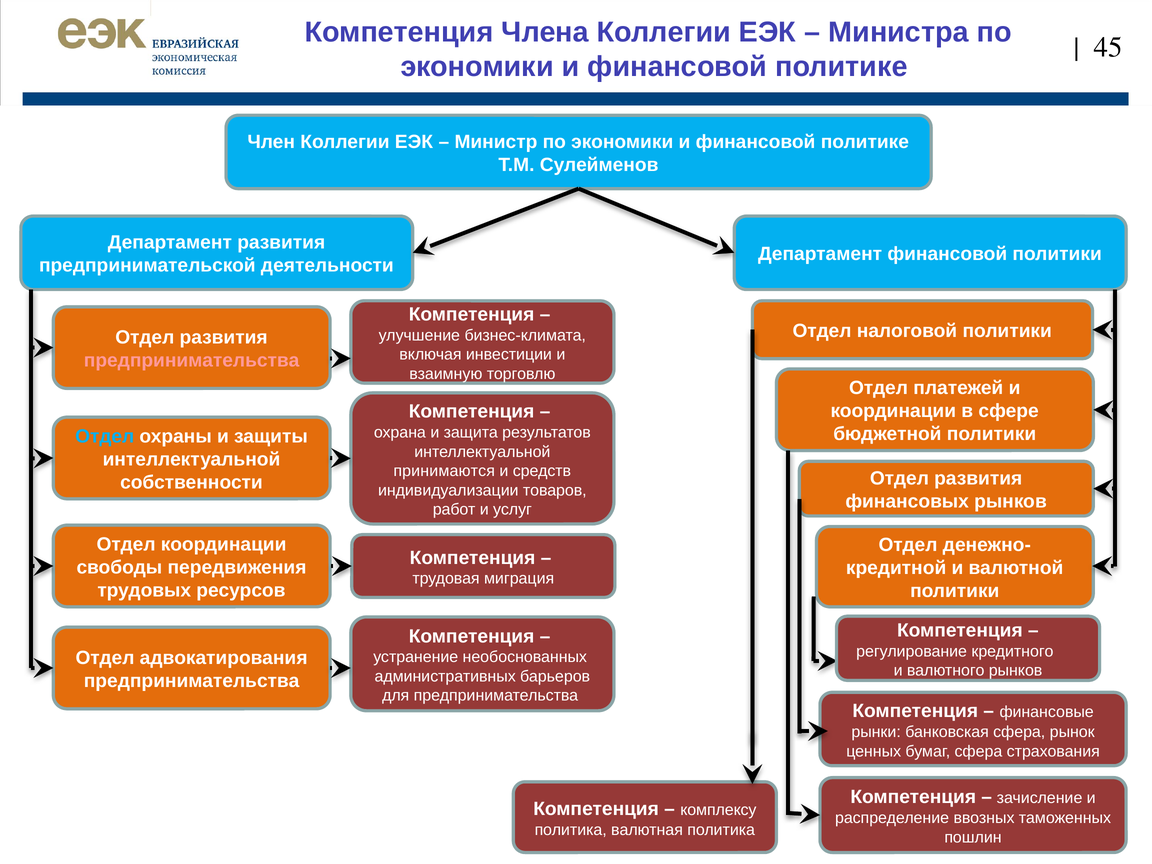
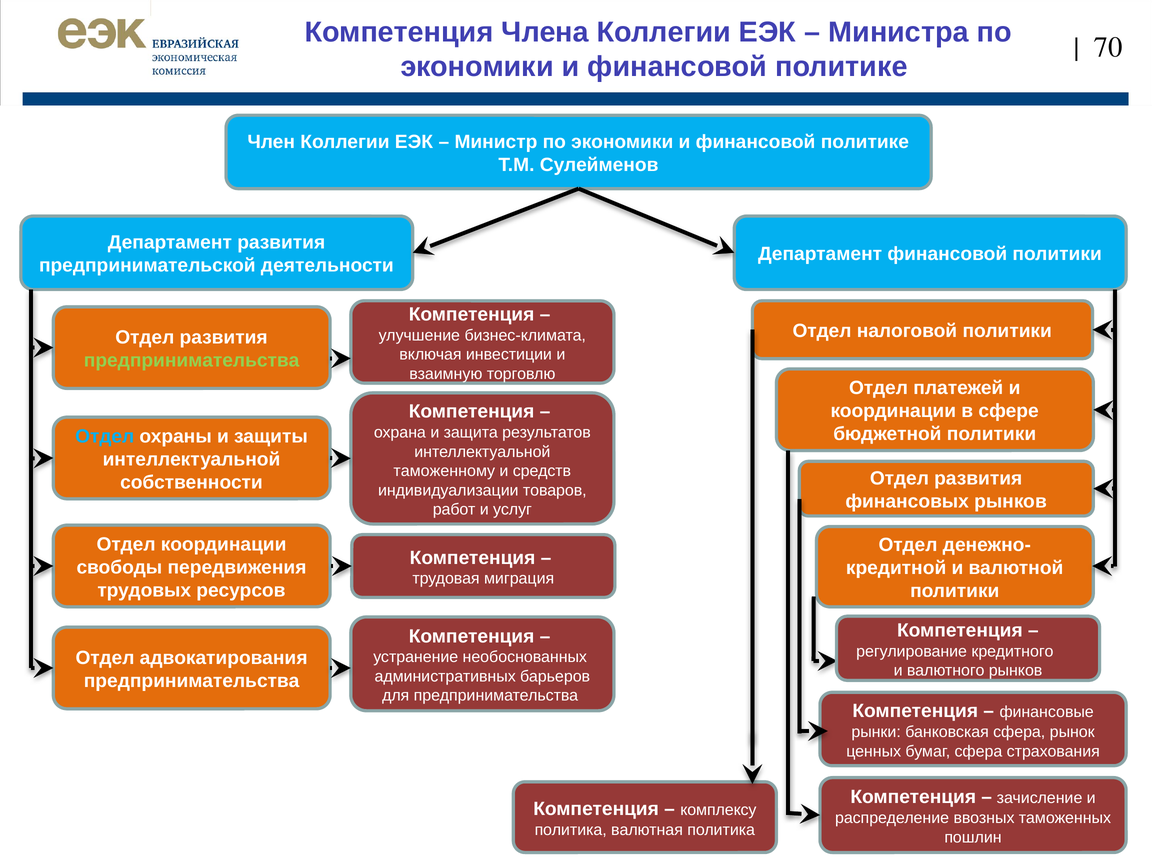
45: 45 -> 70
предпринимательства at (192, 360) colour: pink -> light green
принимаются: принимаются -> таможенному
